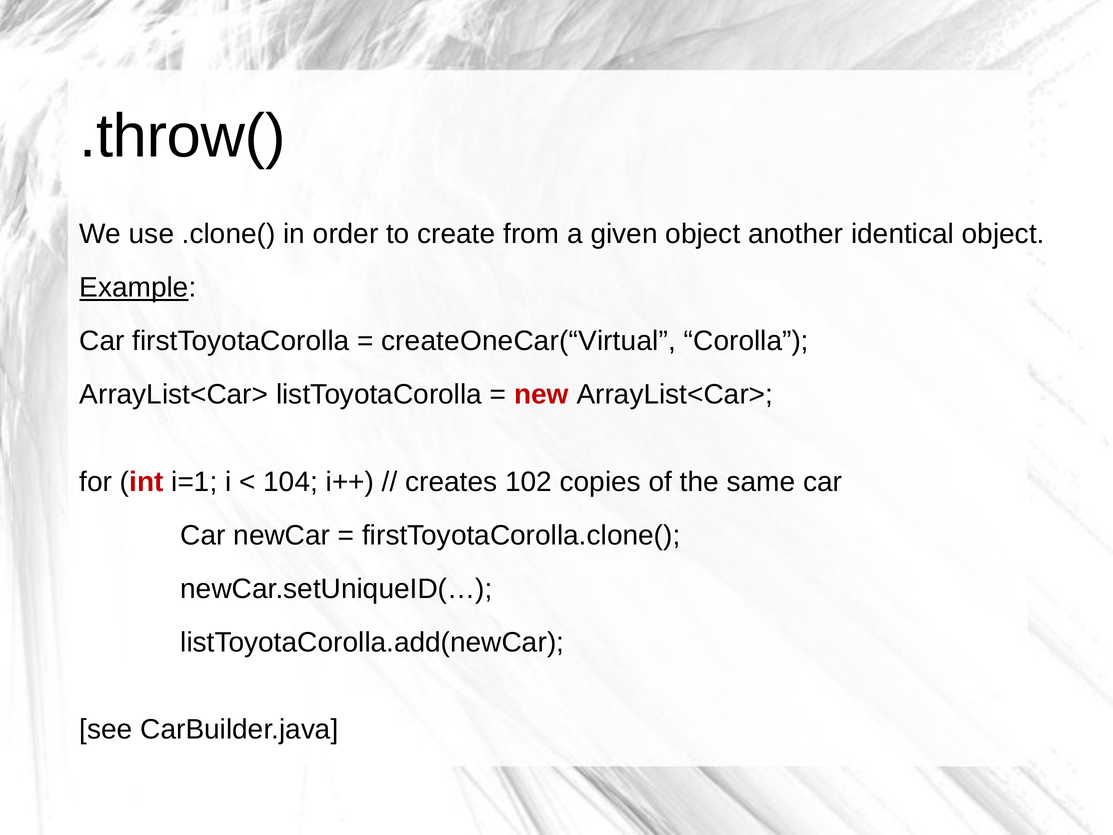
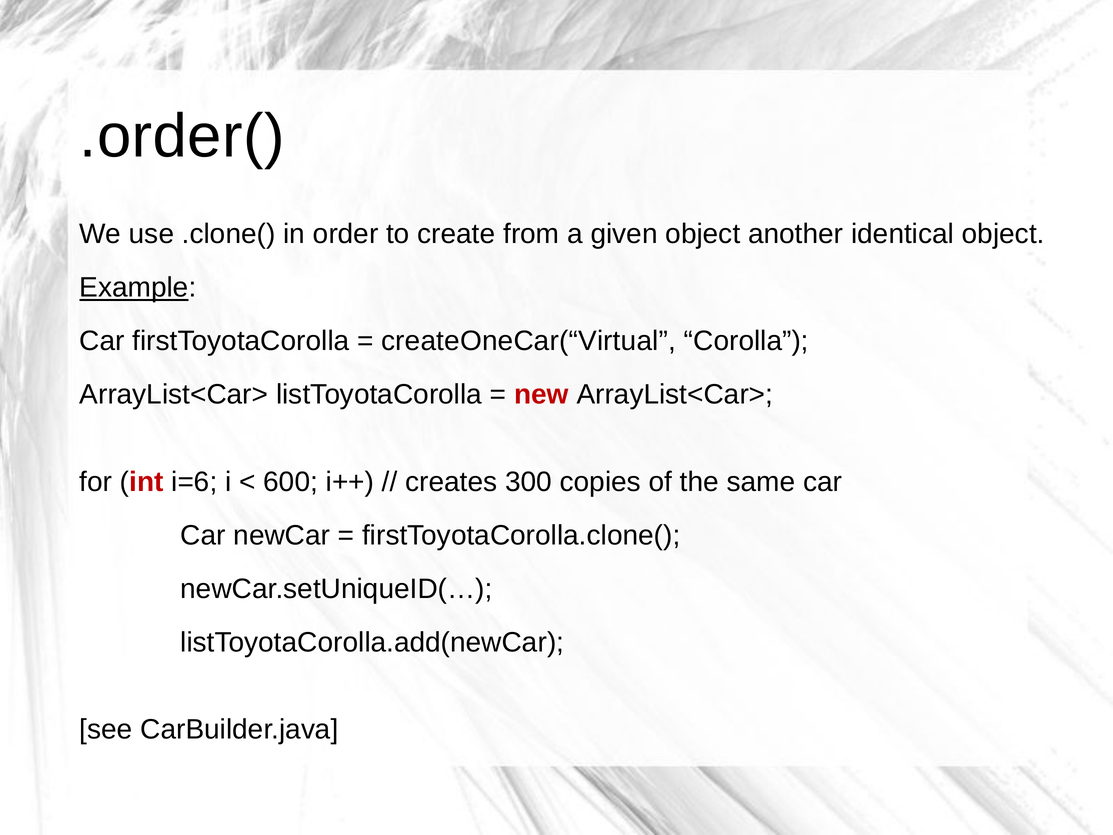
.throw(: .throw( -> .order(
i=1: i=1 -> i=6
104: 104 -> 600
102: 102 -> 300
